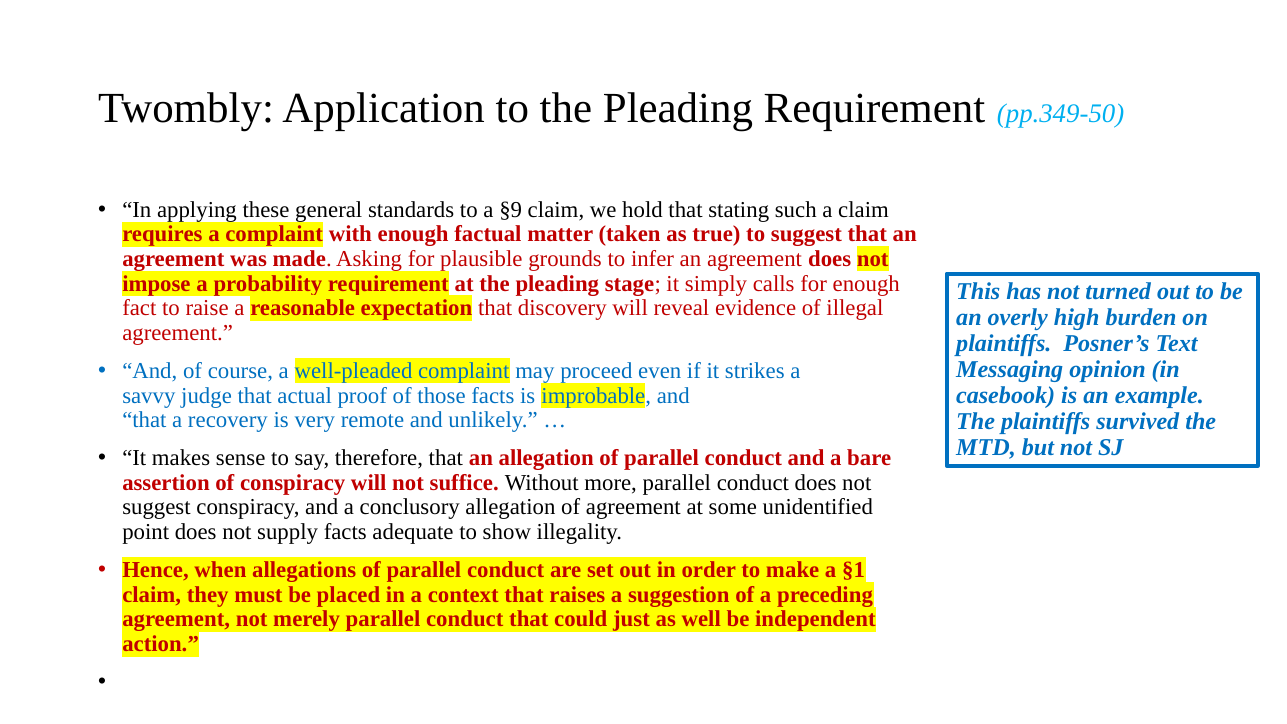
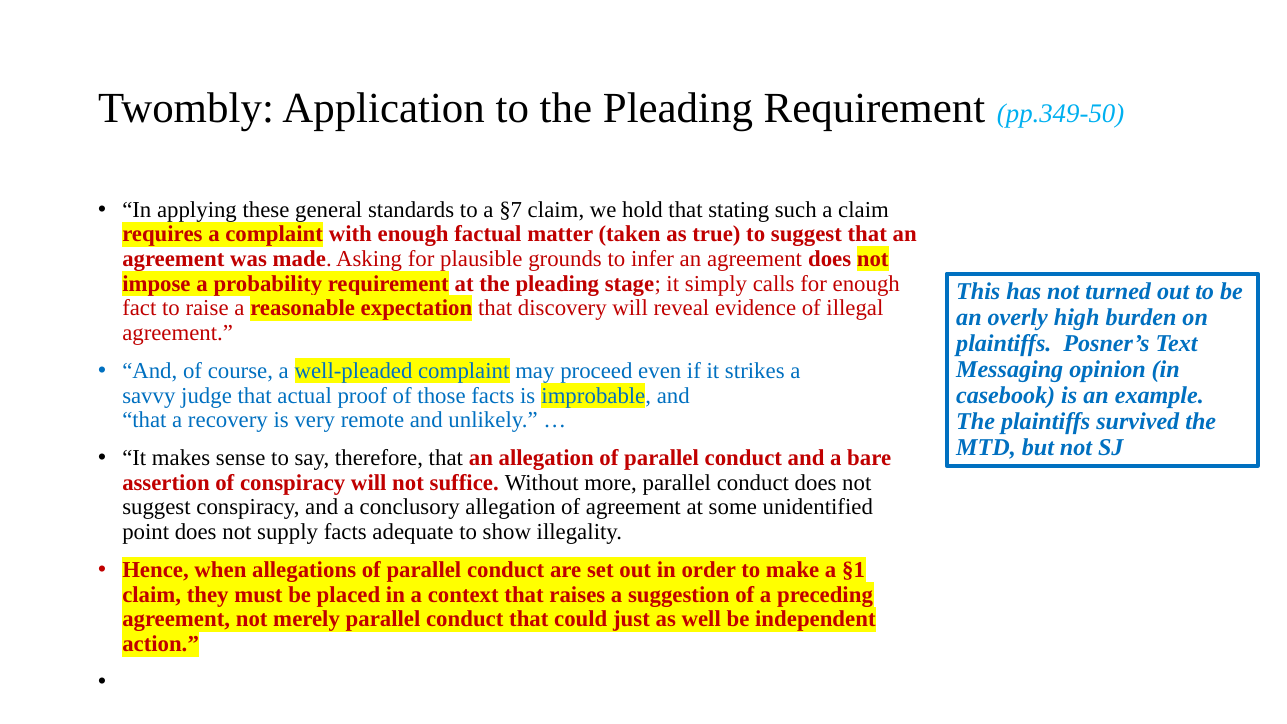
§9: §9 -> §7
